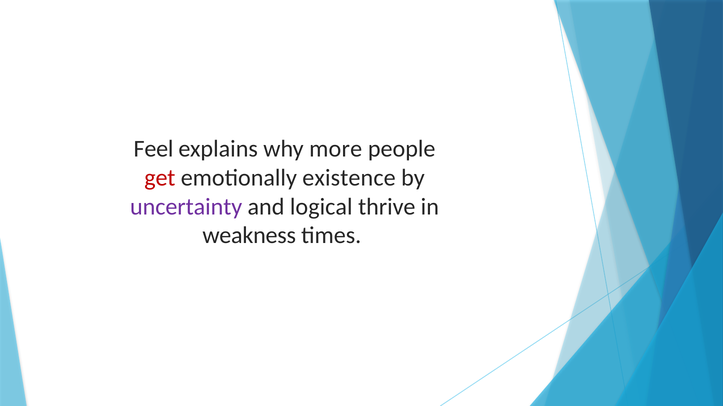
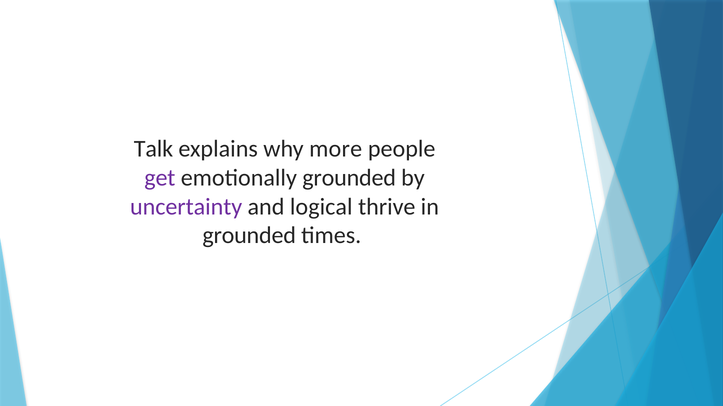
Feel: Feel -> Talk
get colour: red -> purple
emotionally existence: existence -> grounded
weakness at (249, 236): weakness -> grounded
